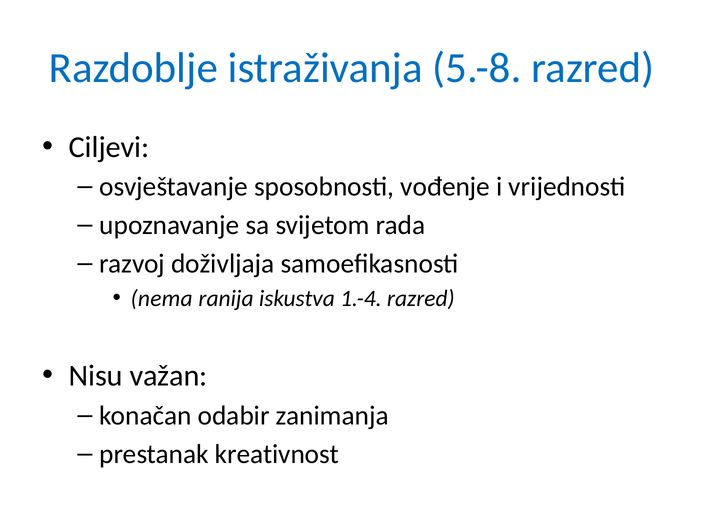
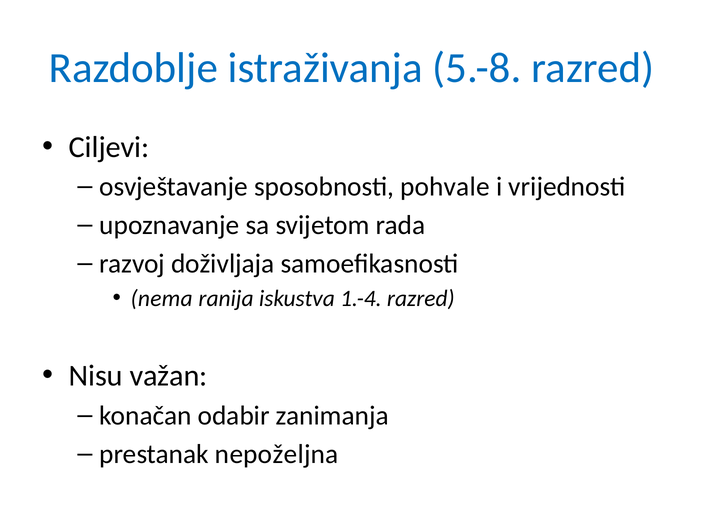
vođenje: vođenje -> pohvale
kreativnost: kreativnost -> nepoželjna
